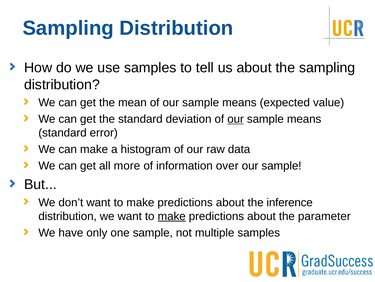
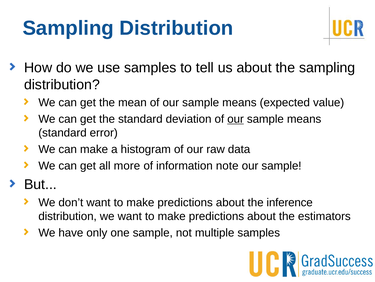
over: over -> note
make at (172, 216) underline: present -> none
parameter: parameter -> estimators
